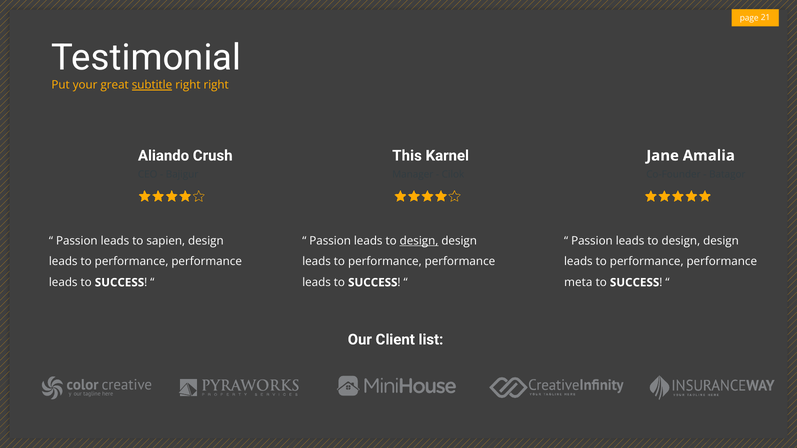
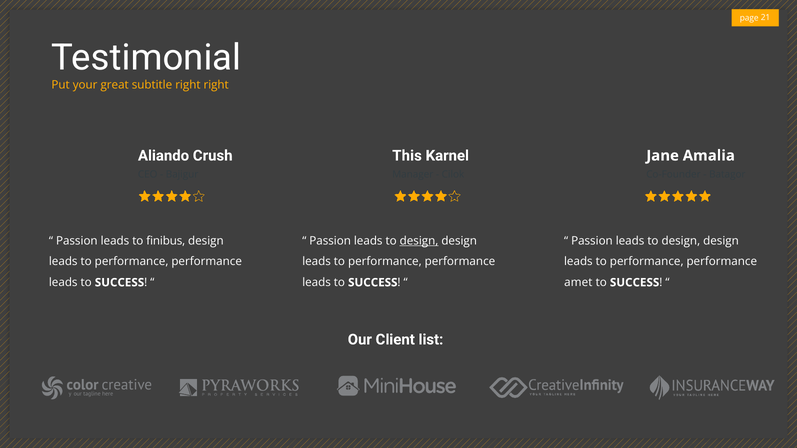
subtitle underline: present -> none
sapien: sapien -> finibus
meta: meta -> amet
